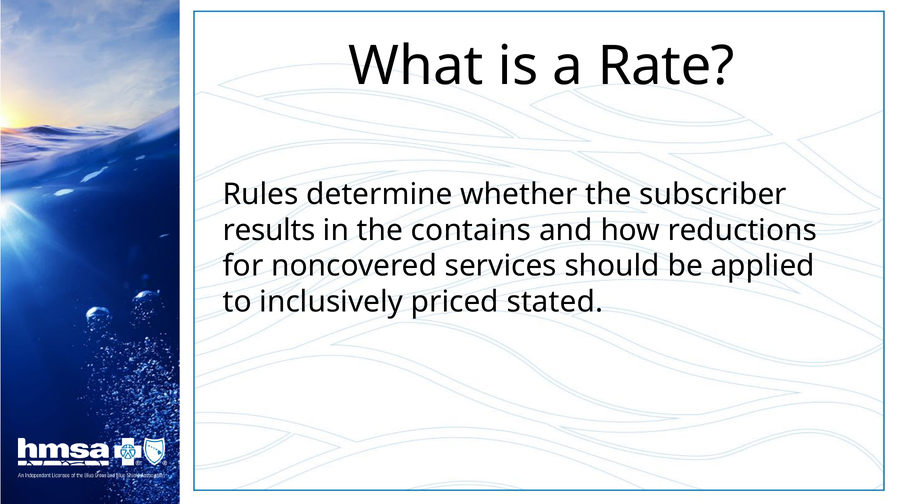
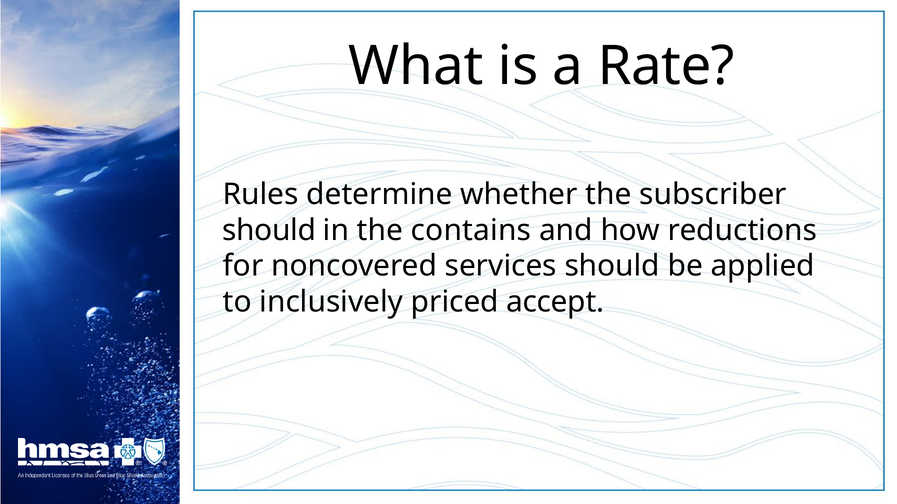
results at (269, 230): results -> should
stated: stated -> accept
